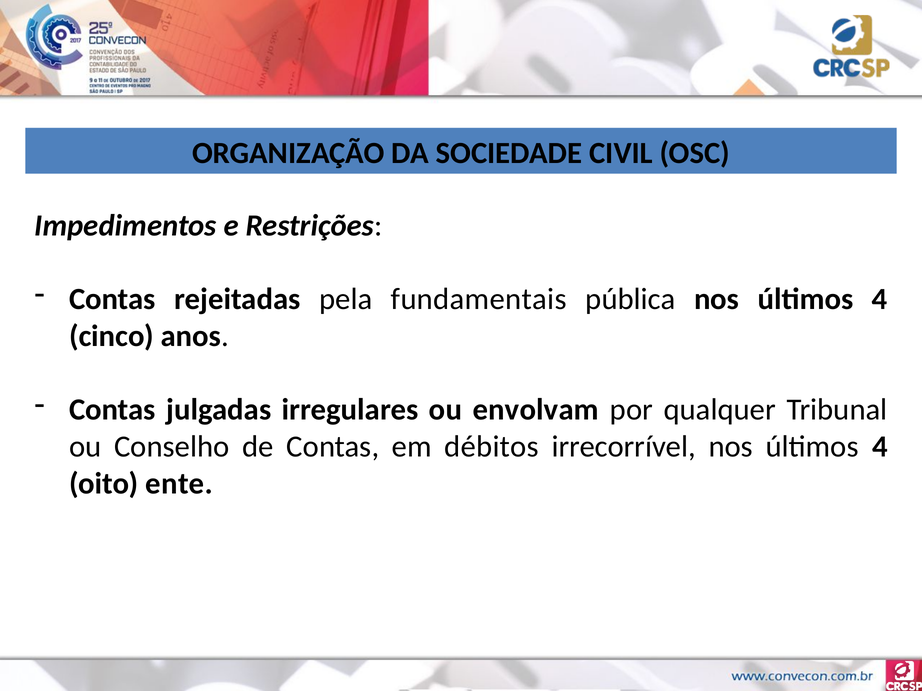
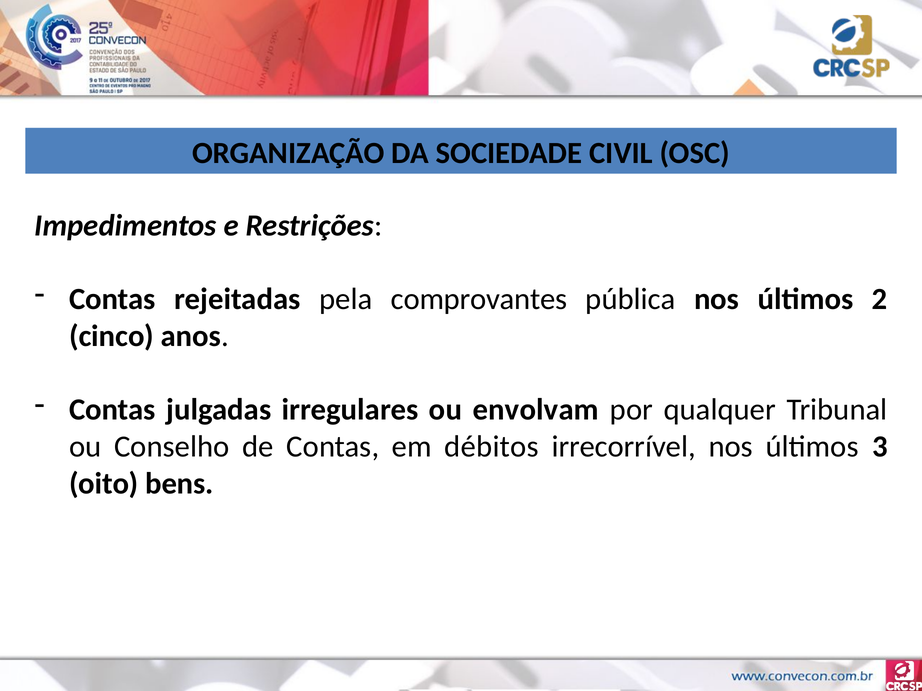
fundamentais: fundamentais -> comprovantes
pública nos últimos 4: 4 -> 2
irrecorrível nos últimos 4: 4 -> 3
ente: ente -> bens
